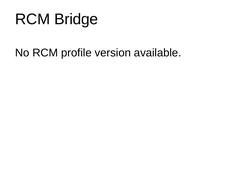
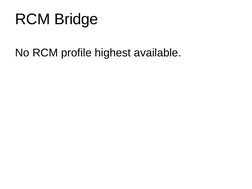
version: version -> highest
